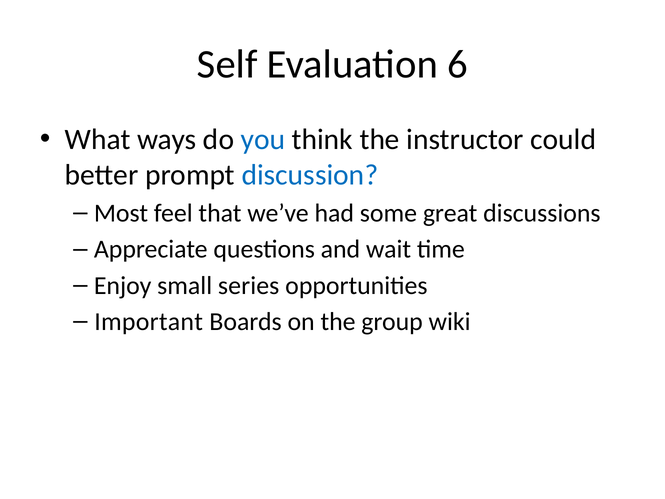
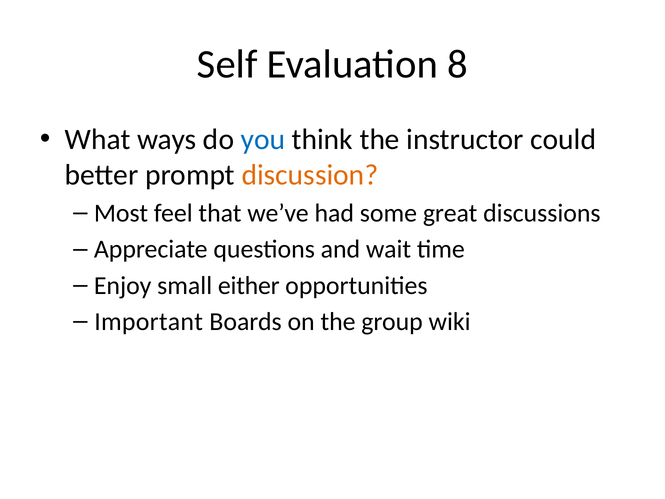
6: 6 -> 8
discussion colour: blue -> orange
series: series -> either
